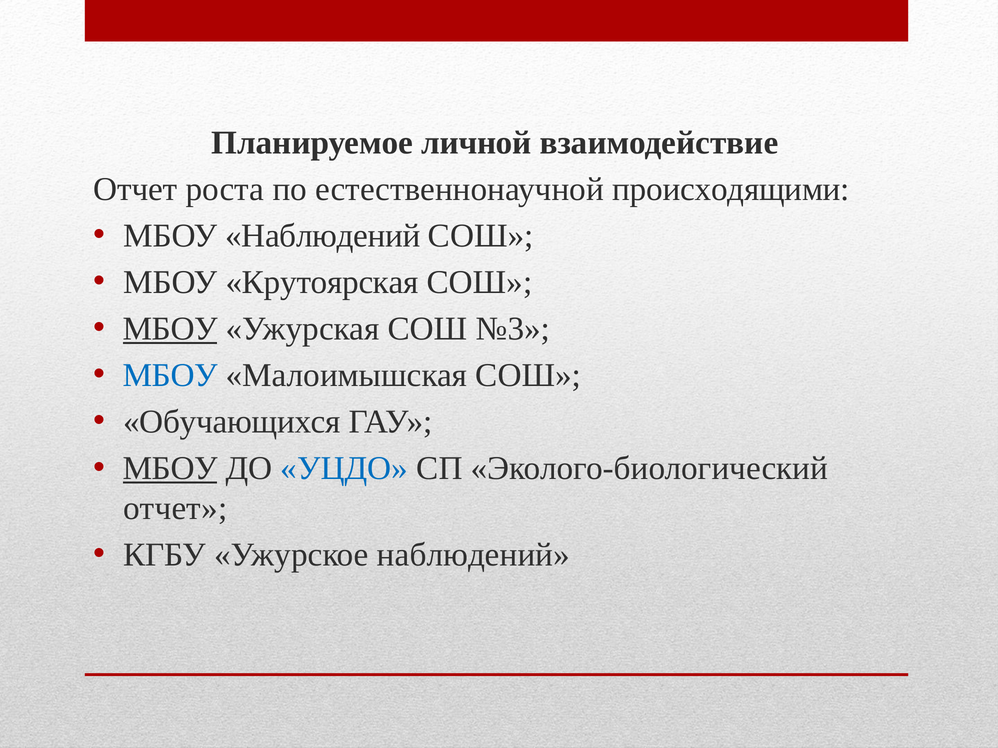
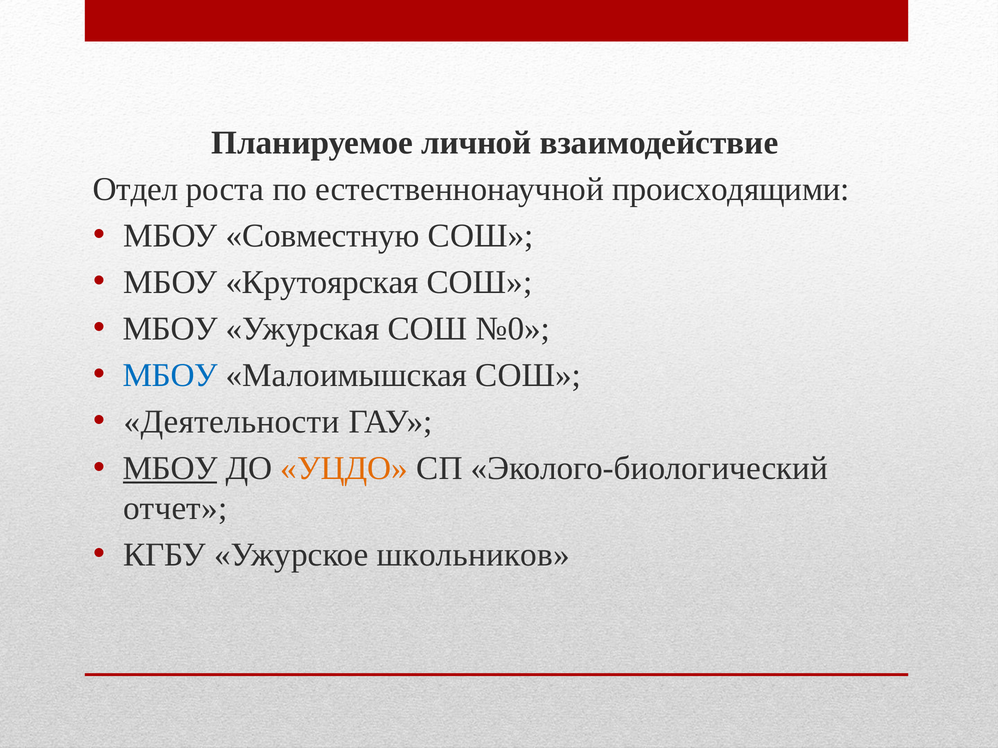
Отчет at (135, 189): Отчет -> Отдел
МБОУ Наблюдений: Наблюдений -> Совместную
МБОУ at (170, 329) underline: present -> none
№3: №3 -> №0
Обучающихся: Обучающихся -> Деятельности
УЦДО colour: blue -> orange
Ужурское наблюдений: наблюдений -> школьников
